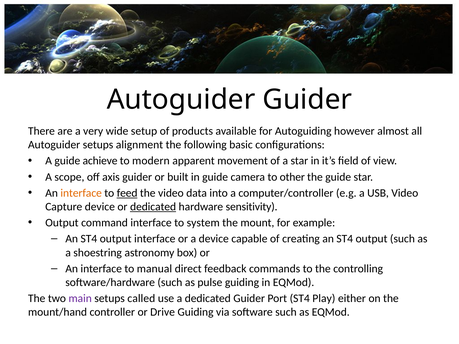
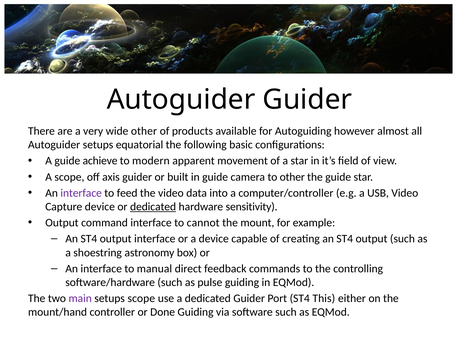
wide setup: setup -> other
alignment: alignment -> equatorial
interface at (81, 193) colour: orange -> purple
feed underline: present -> none
system: system -> cannot
setups called: called -> scope
Play: Play -> This
Drive: Drive -> Done
